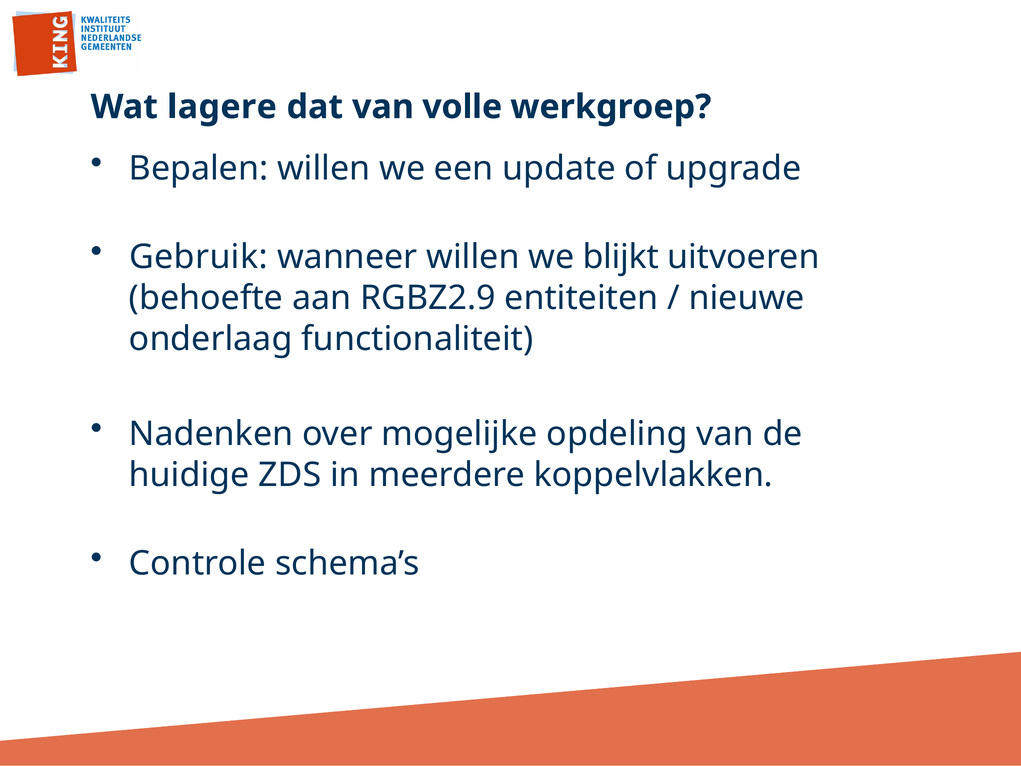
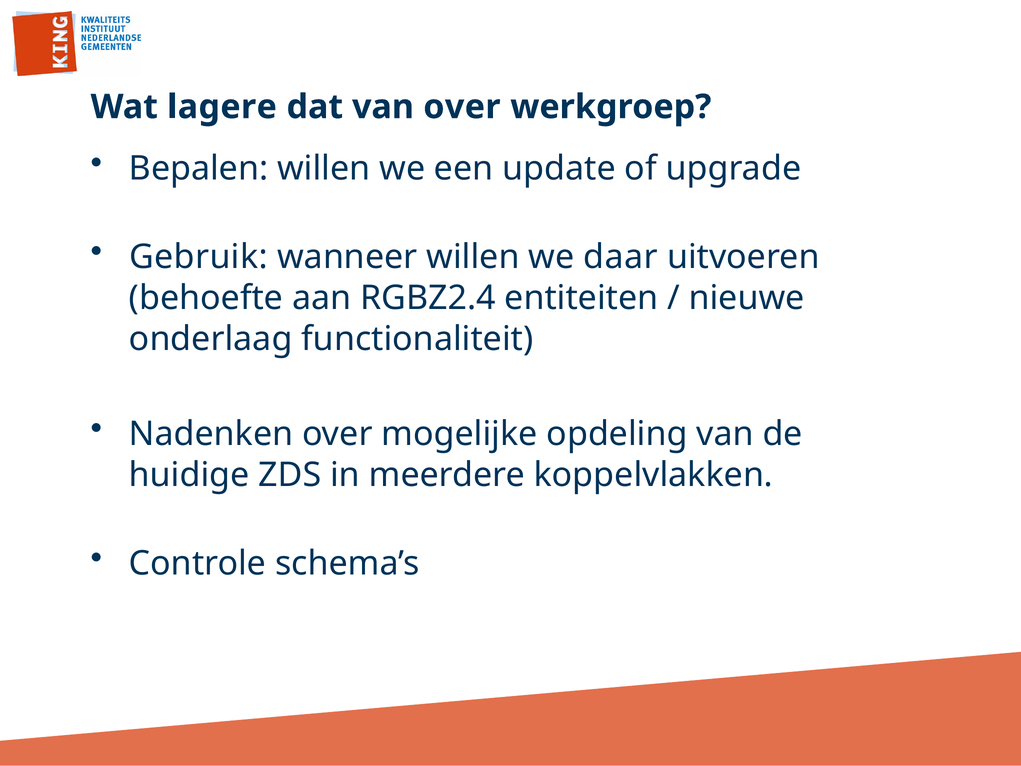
van volle: volle -> over
blijkt: blijkt -> daar
RGBZ2.9: RGBZ2.9 -> RGBZ2.4
